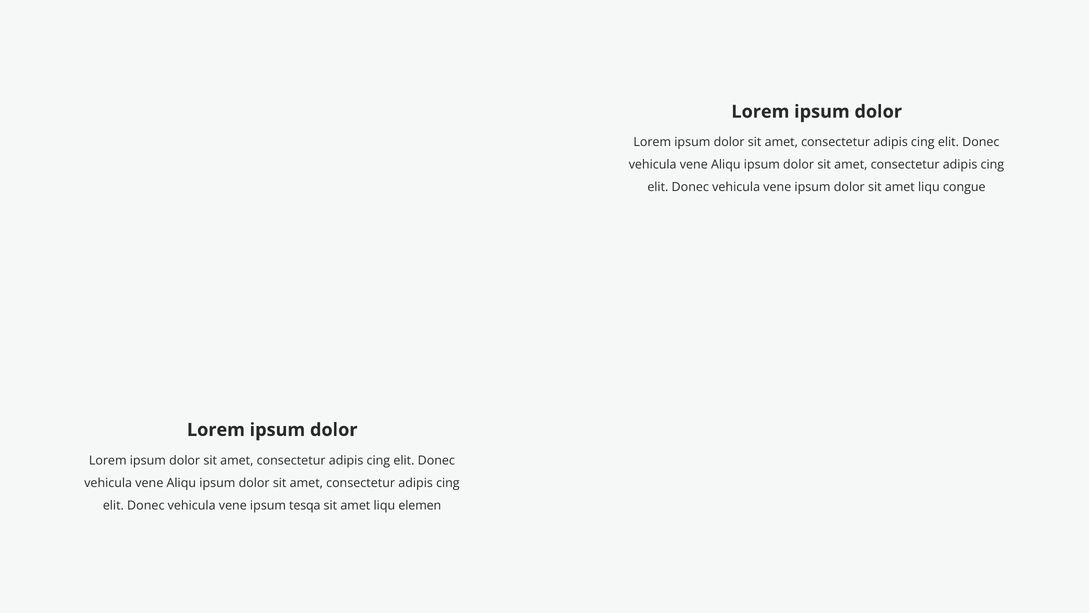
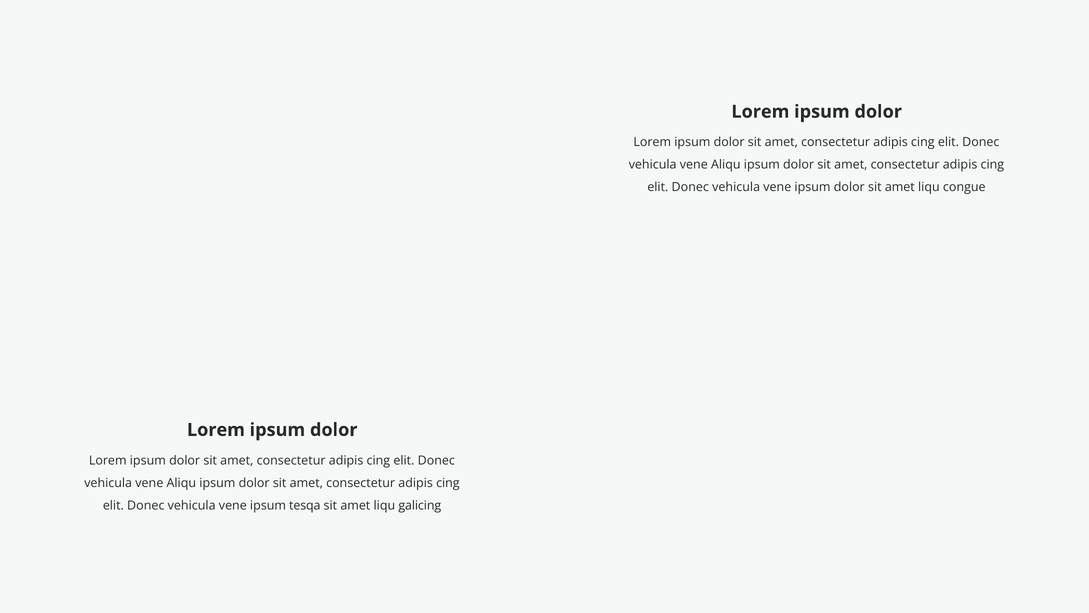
elemen: elemen -> galicing
